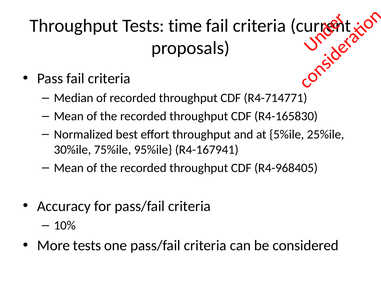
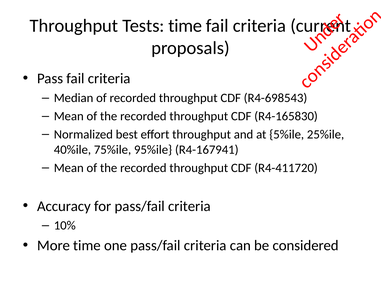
R4-714771: R4-714771 -> R4-698543
30%ile: 30%ile -> 40%ile
R4-968405: R4-968405 -> R4-411720
More tests: tests -> time
